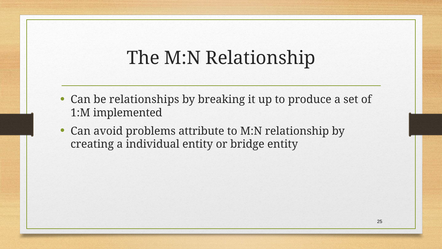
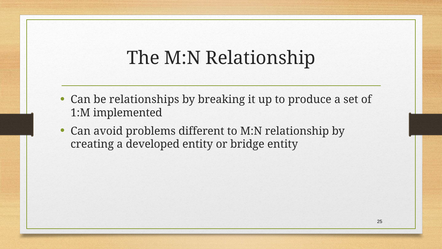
attribute: attribute -> different
individual: individual -> developed
